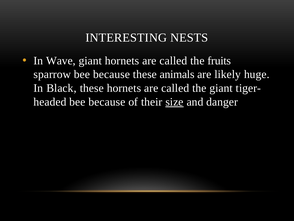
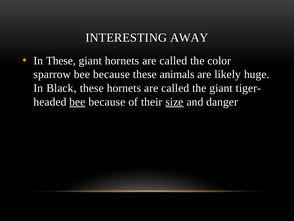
NESTS: NESTS -> AWAY
In Wave: Wave -> These
fruits: fruits -> color
bee at (77, 102) underline: none -> present
